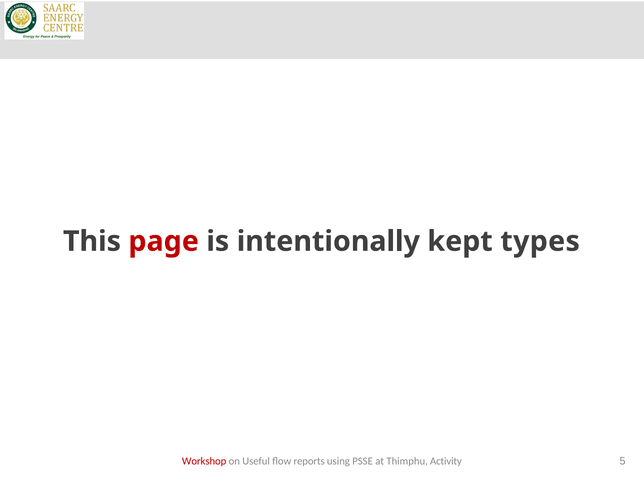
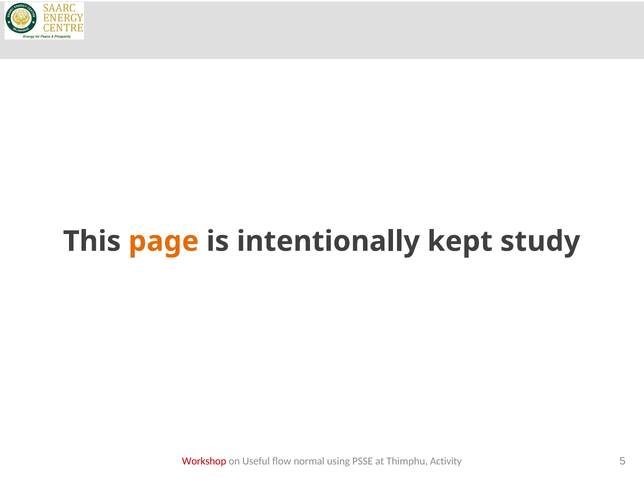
page colour: red -> orange
types: types -> study
reports: reports -> normal
